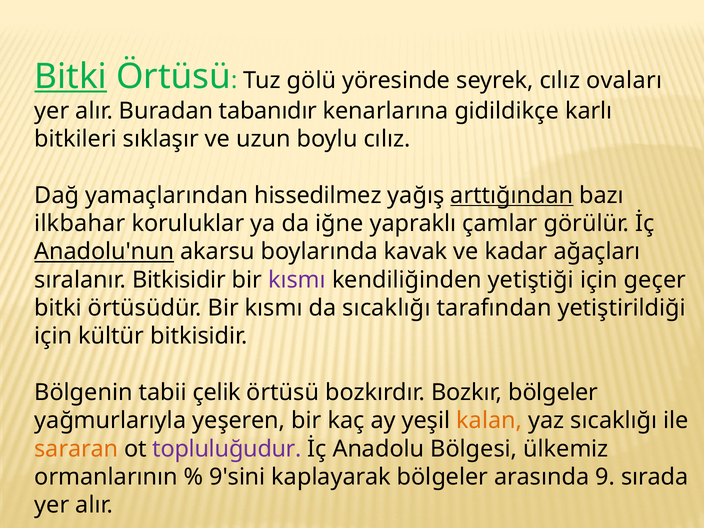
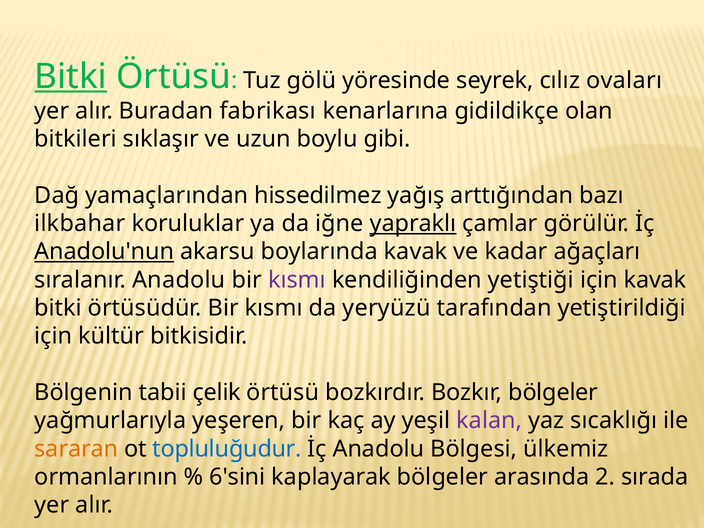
tabanıdır: tabanıdır -> fabrikası
karlı: karlı -> olan
boylu cılız: cılız -> gibi
arttığından underline: present -> none
yapraklı underline: none -> present
sıralanır Bitkisidir: Bitkisidir -> Anadolu
için geçer: geçer -> kavak
da sıcaklığı: sıcaklığı -> yeryüzü
kalan colour: orange -> purple
topluluğudur colour: purple -> blue
9'sini: 9'sini -> 6'sini
9: 9 -> 2
